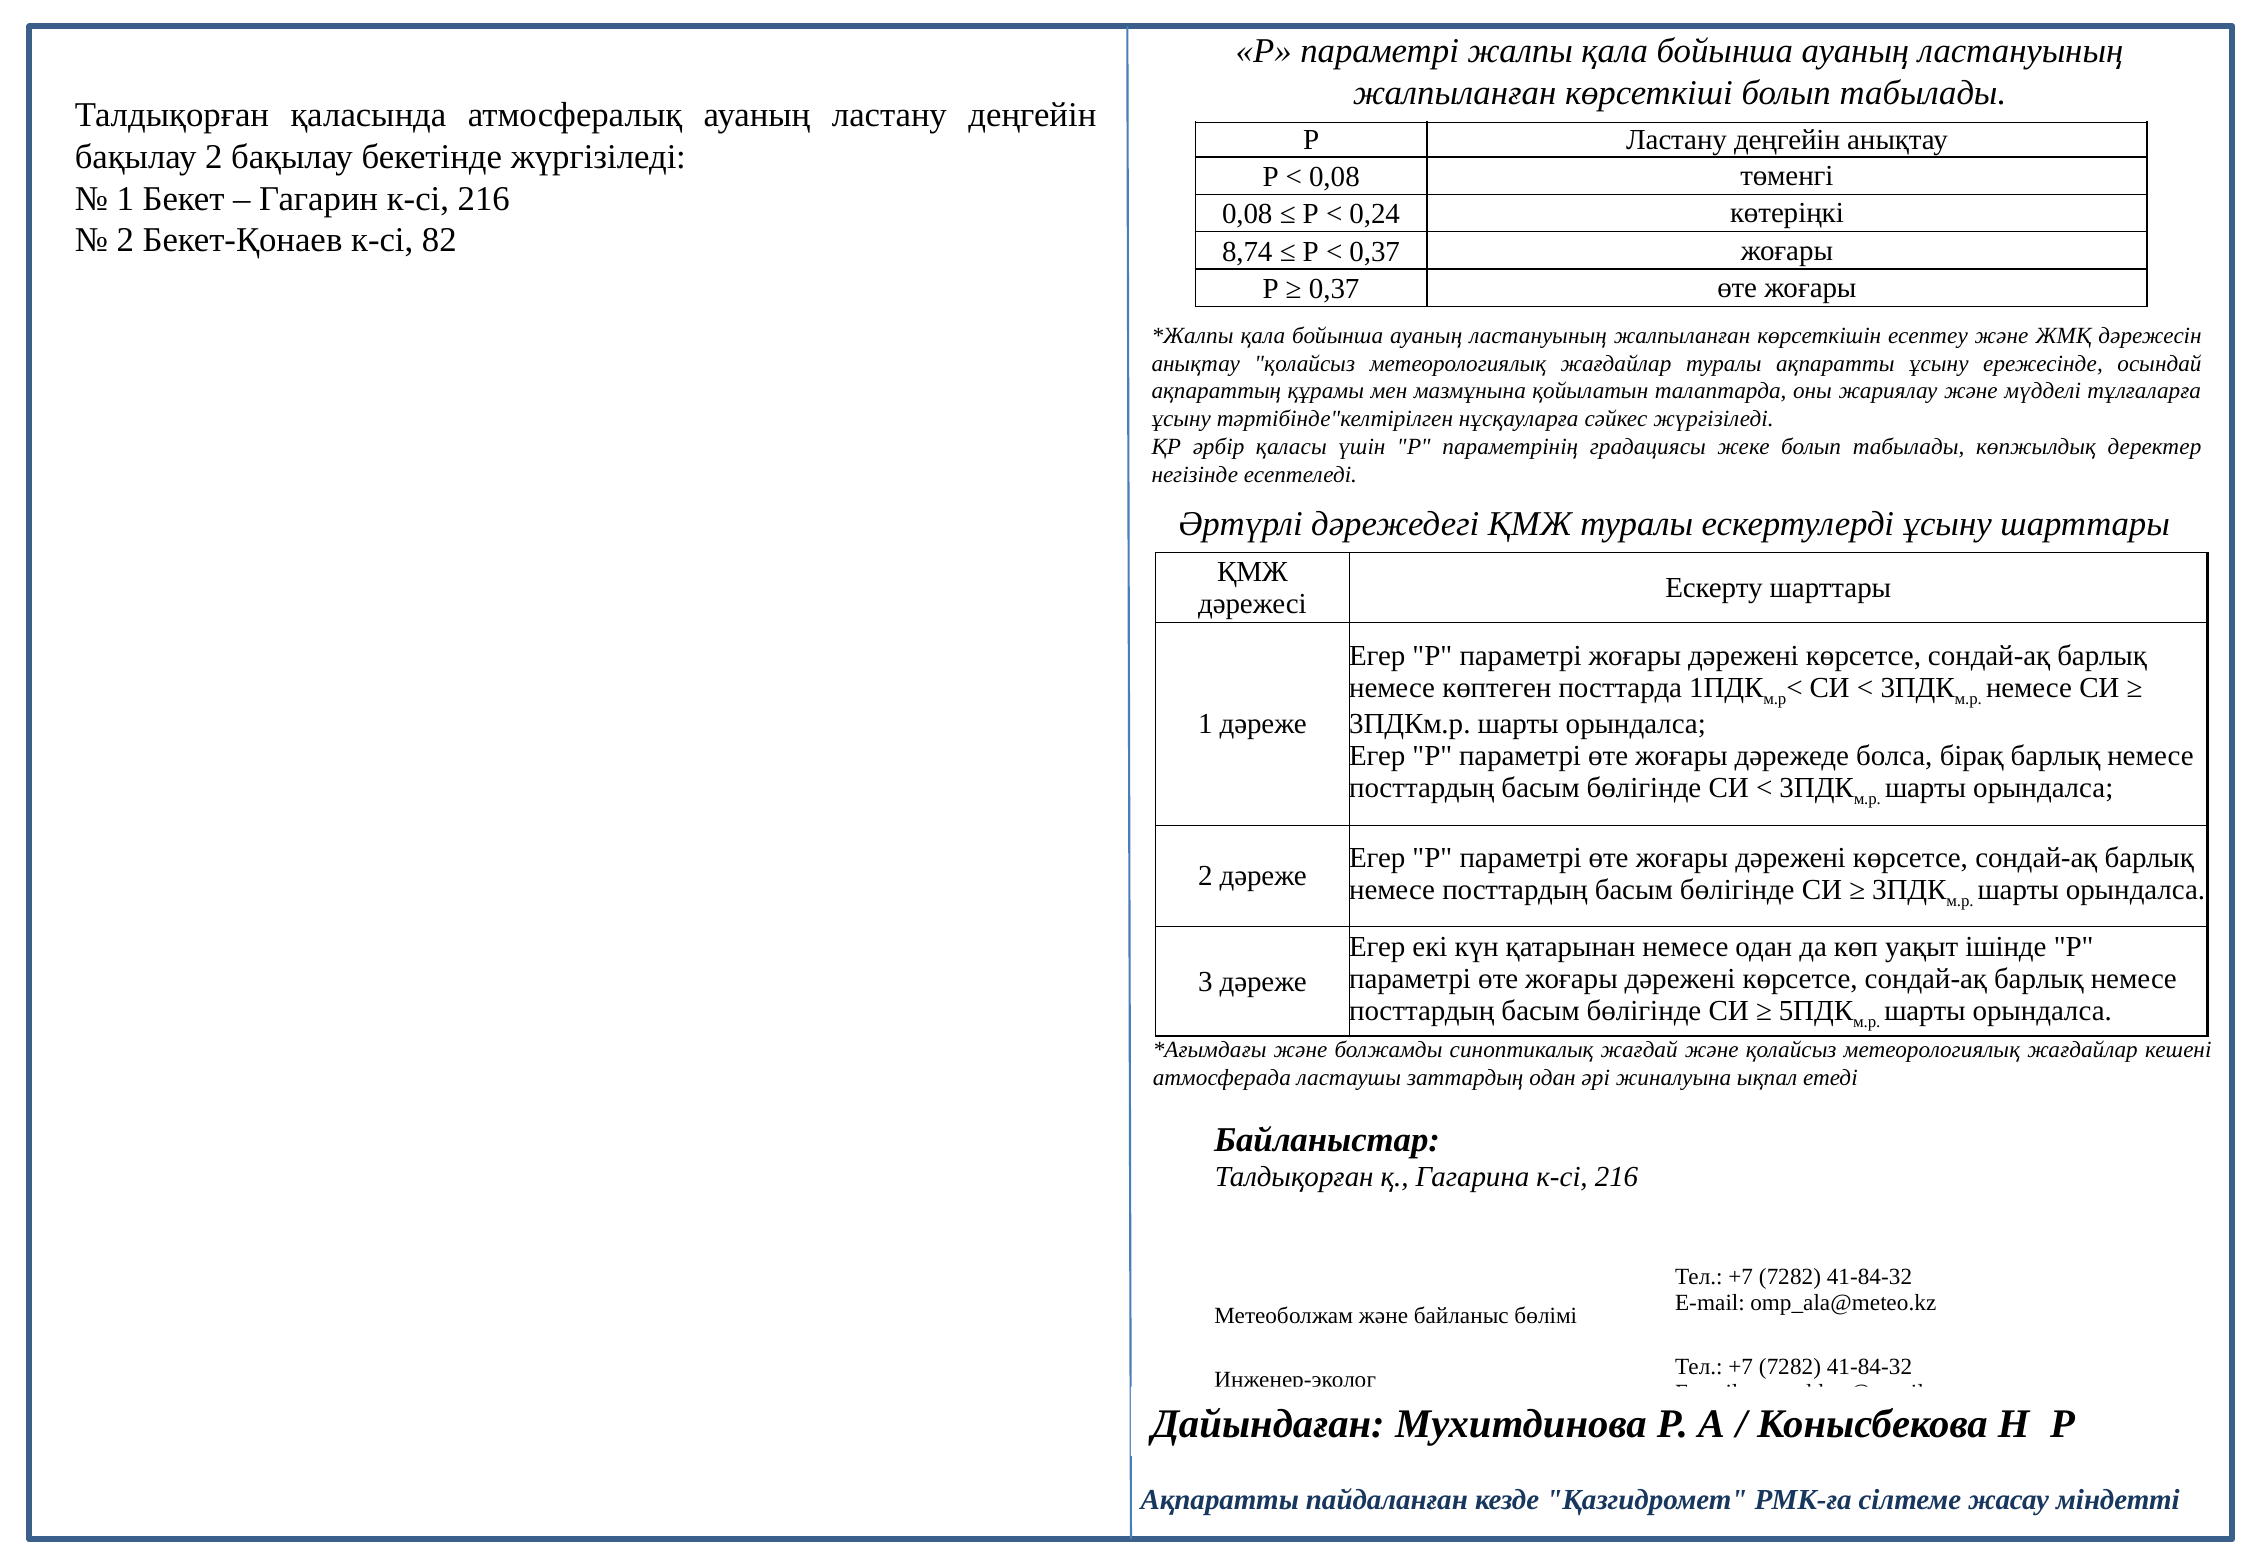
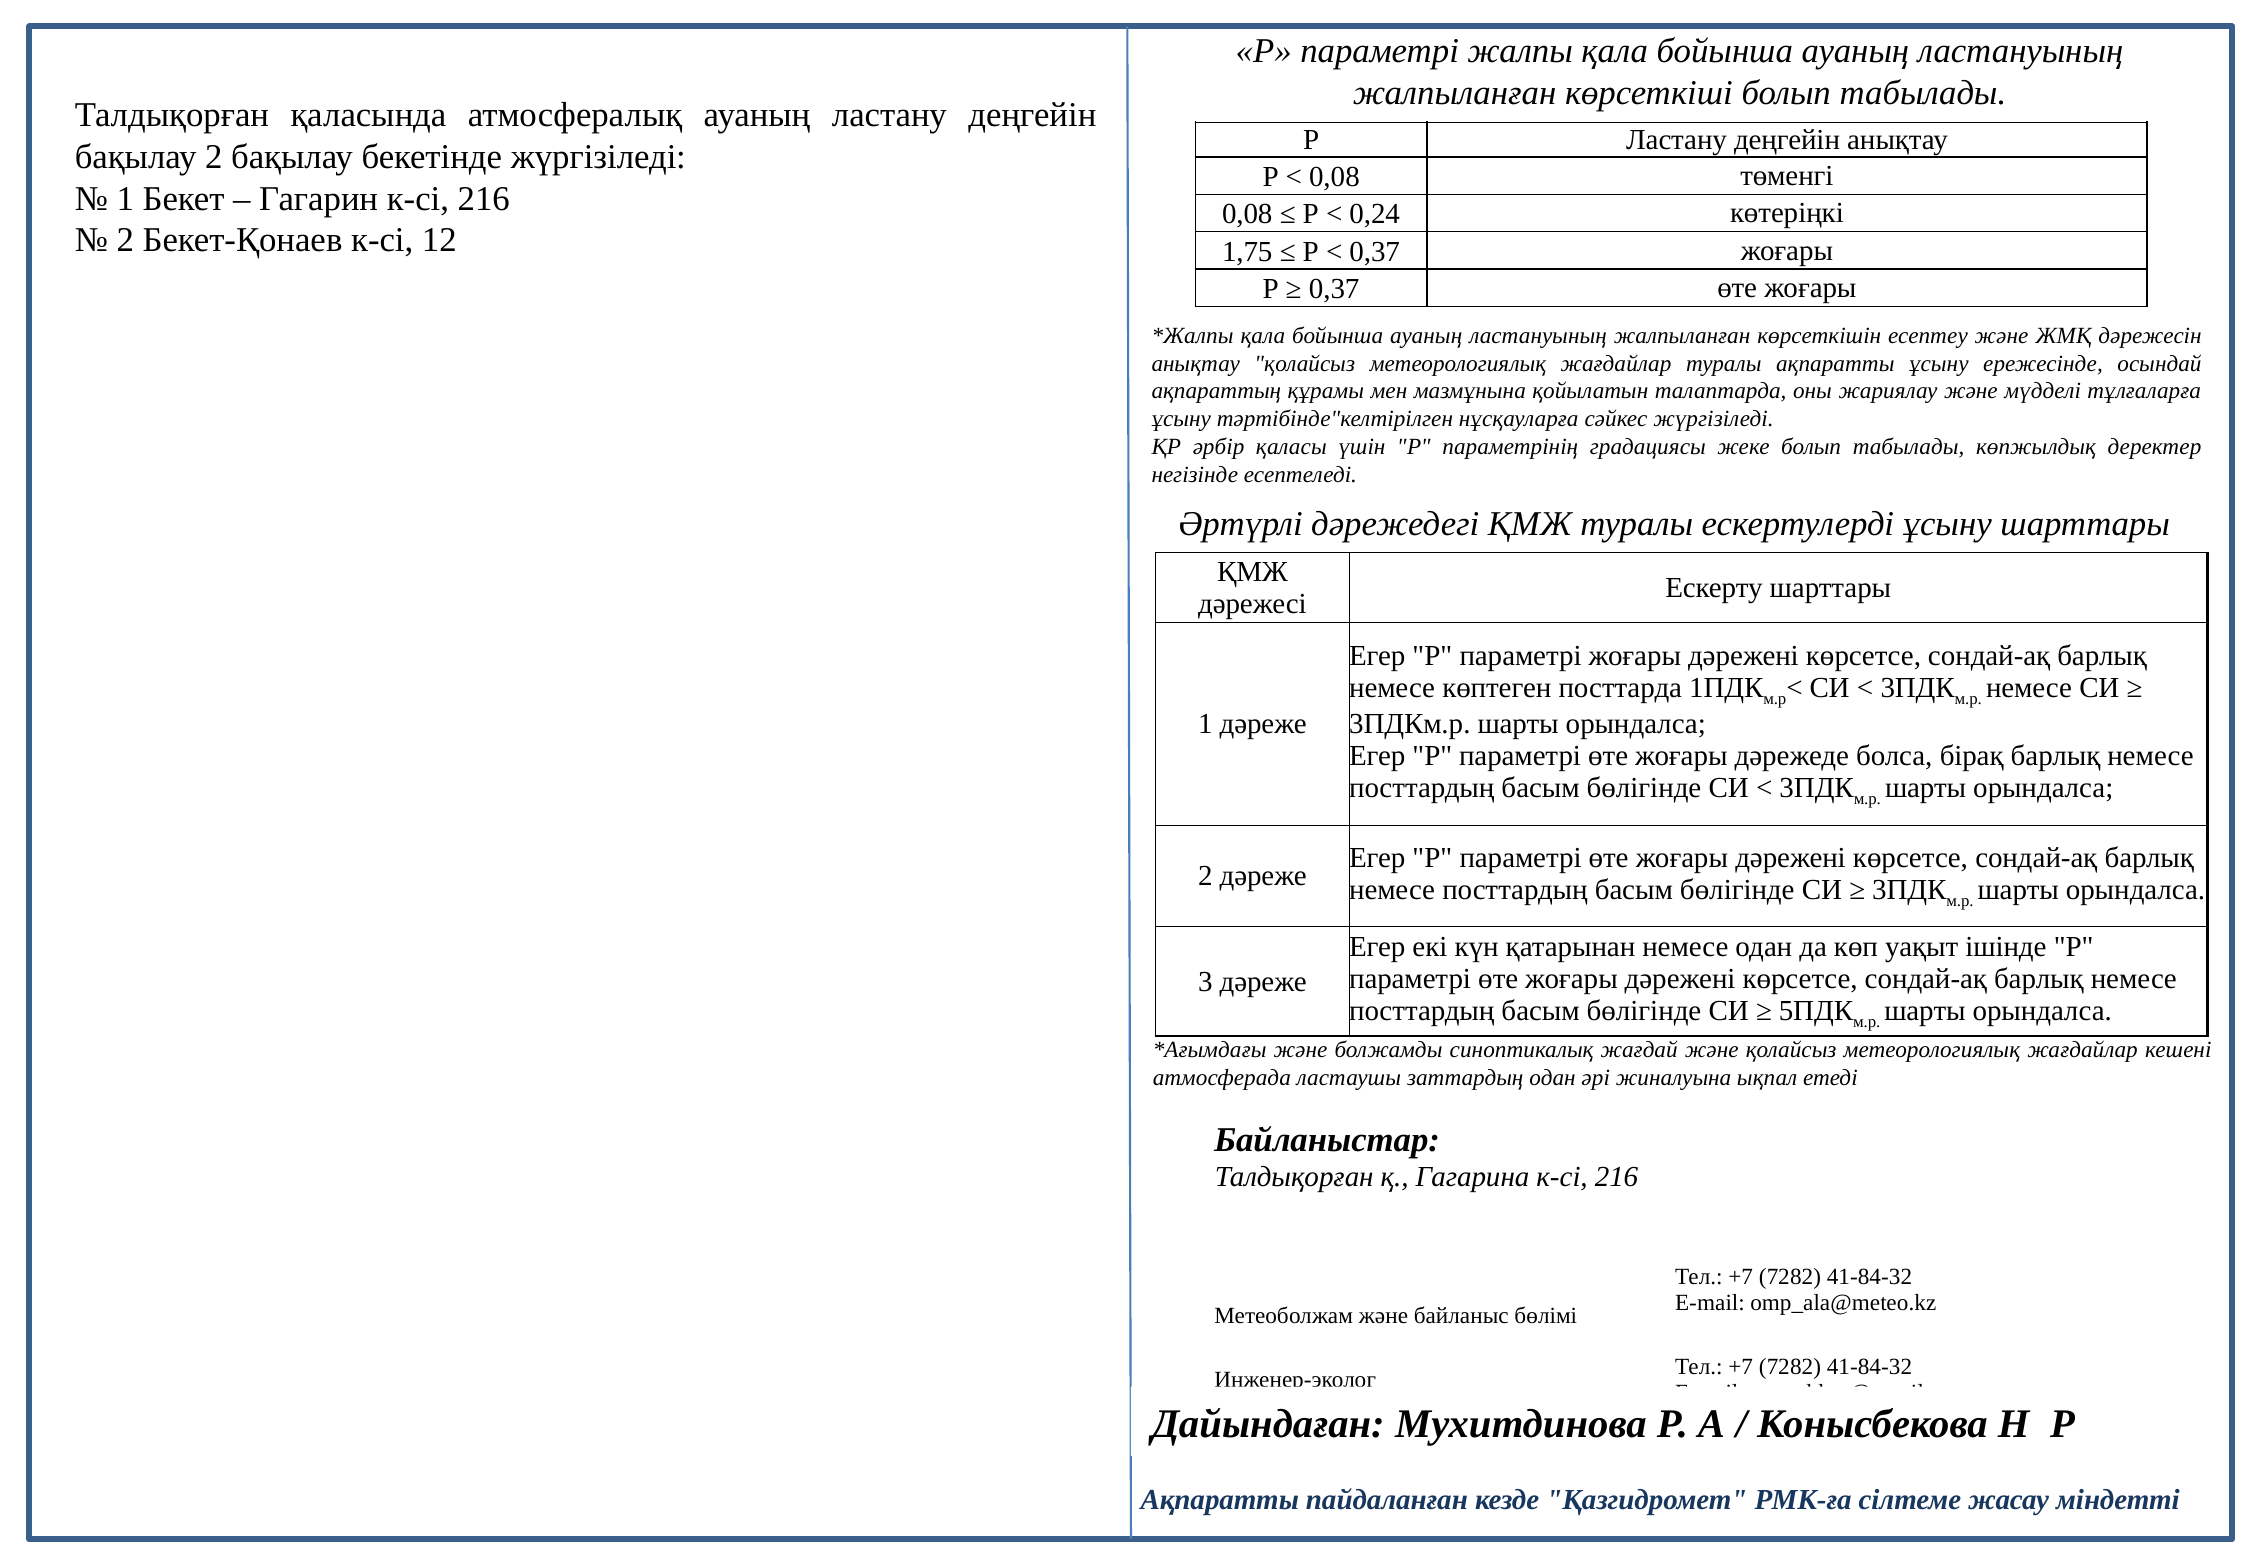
82: 82 -> 12
8,74: 8,74 -> 1,75
